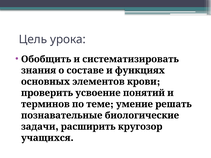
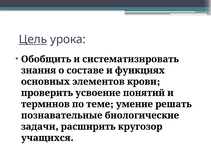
Цель underline: none -> present
